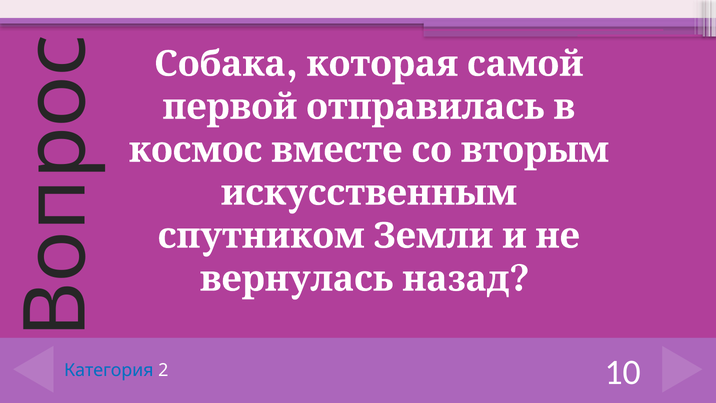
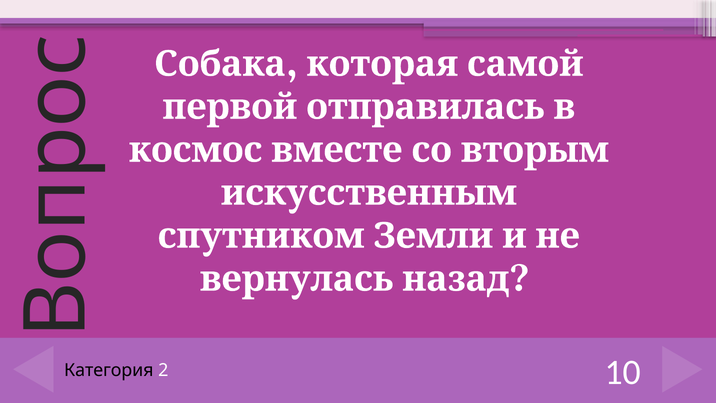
Категория colour: blue -> black
